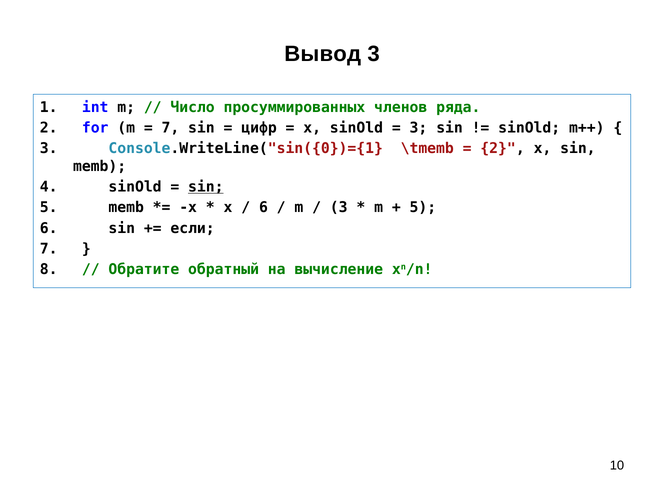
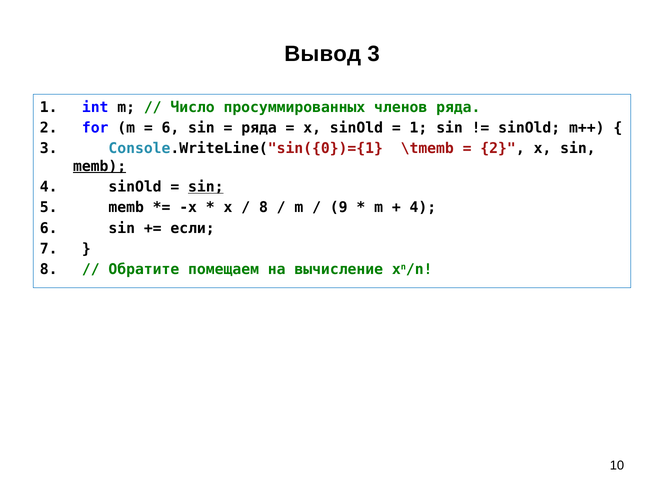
7 at (170, 128): 7 -> 6
цифр at (259, 128): цифр -> ряда
3 at (418, 128): 3 -> 1
memb at (100, 166) underline: none -> present
6 at (263, 208): 6 -> 8
3 at (339, 208): 3 -> 9
5 at (423, 208): 5 -> 4
обратный: обратный -> помещаем
